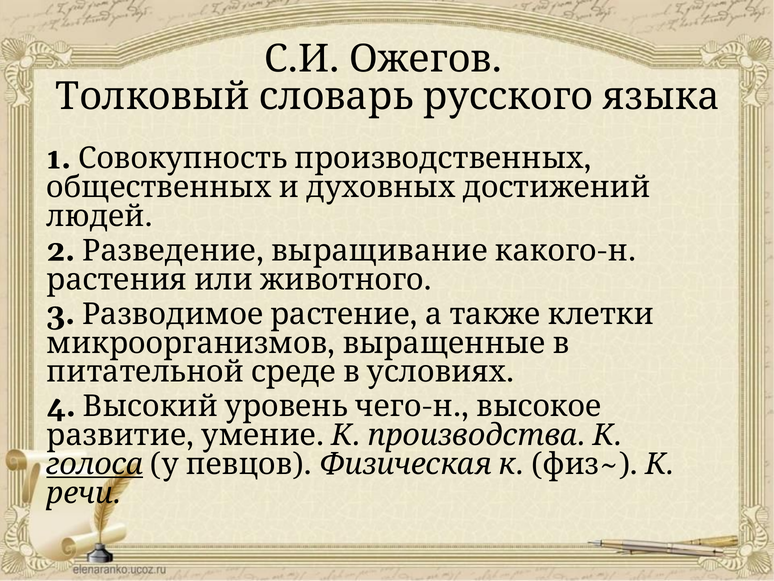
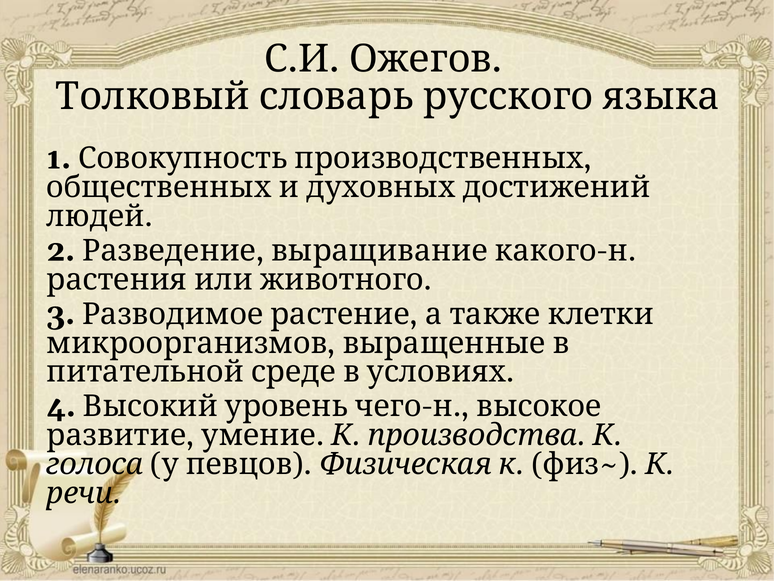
голоса underline: present -> none
